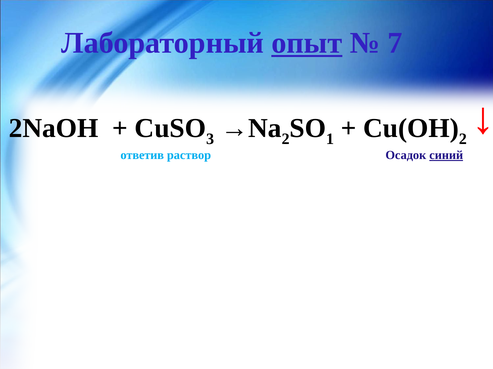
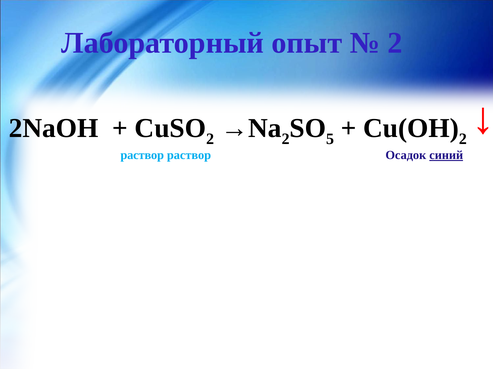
опыт underline: present -> none
7 at (395, 43): 7 -> 2
3 at (210, 139): 3 -> 2
1: 1 -> 5
ответив at (142, 155): ответив -> раствор
